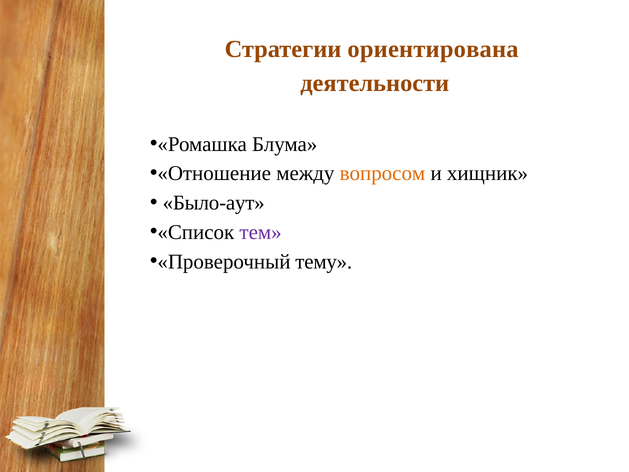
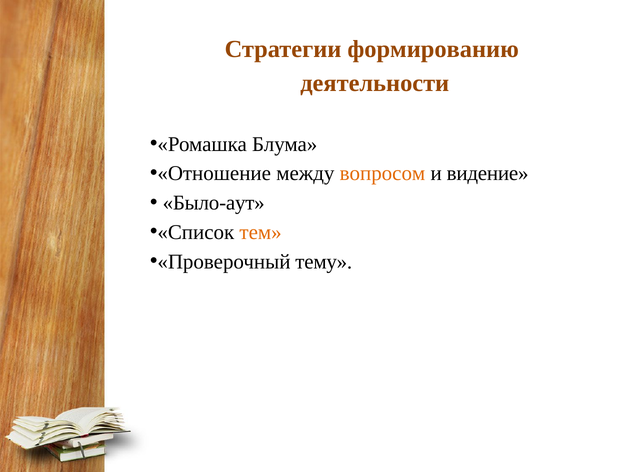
ориентирована: ориентирована -> формированию
хищник: хищник -> видение
тем colour: purple -> orange
